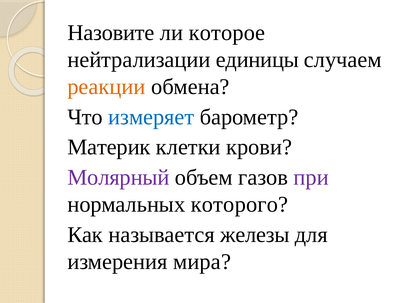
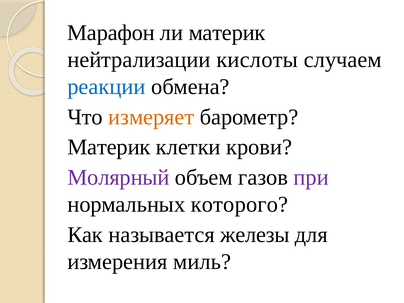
Назовите: Назовите -> Марафон
ли которое: которое -> материк
единицы: единицы -> кислоты
реакции colour: orange -> blue
измеряет colour: blue -> orange
мира: мира -> миль
